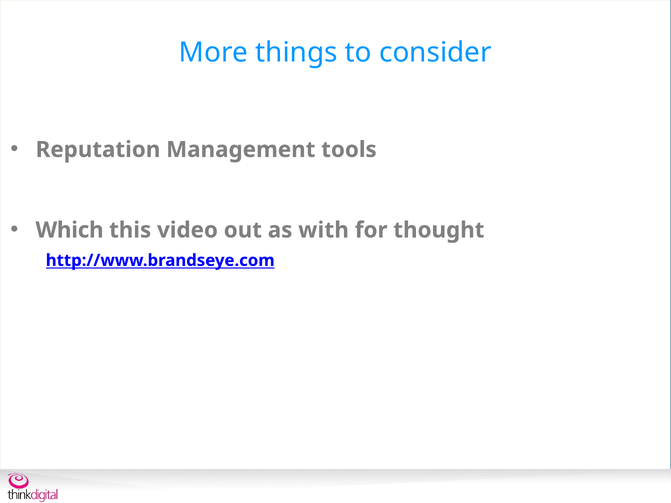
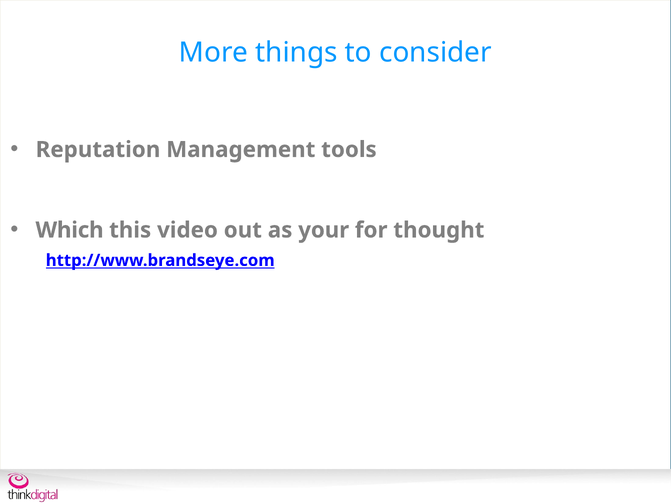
with: with -> your
